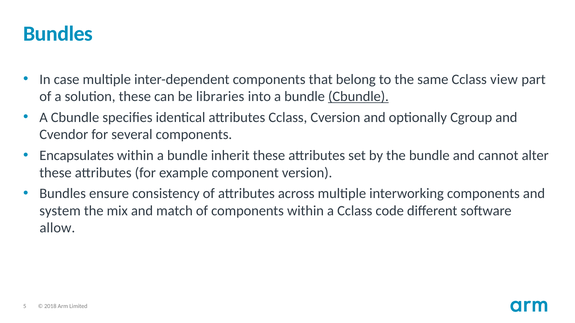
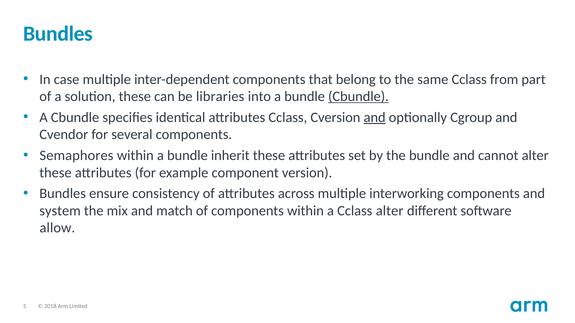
view: view -> from
and at (375, 118) underline: none -> present
Encapsulates: Encapsulates -> Semaphores
Cclass code: code -> alter
